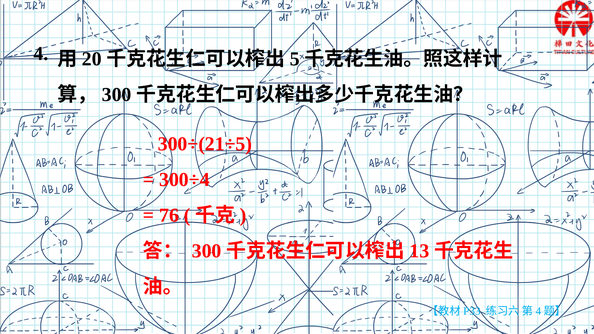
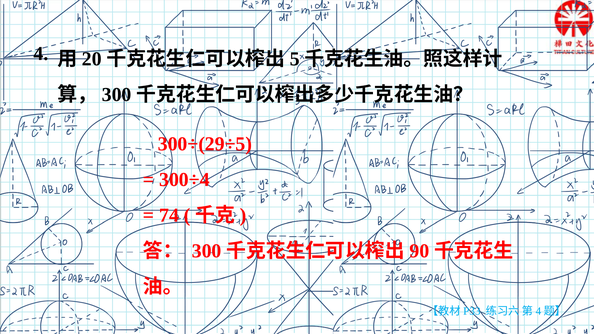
300÷(21÷5: 300÷(21÷5 -> 300÷(29÷5
76: 76 -> 74
13: 13 -> 90
